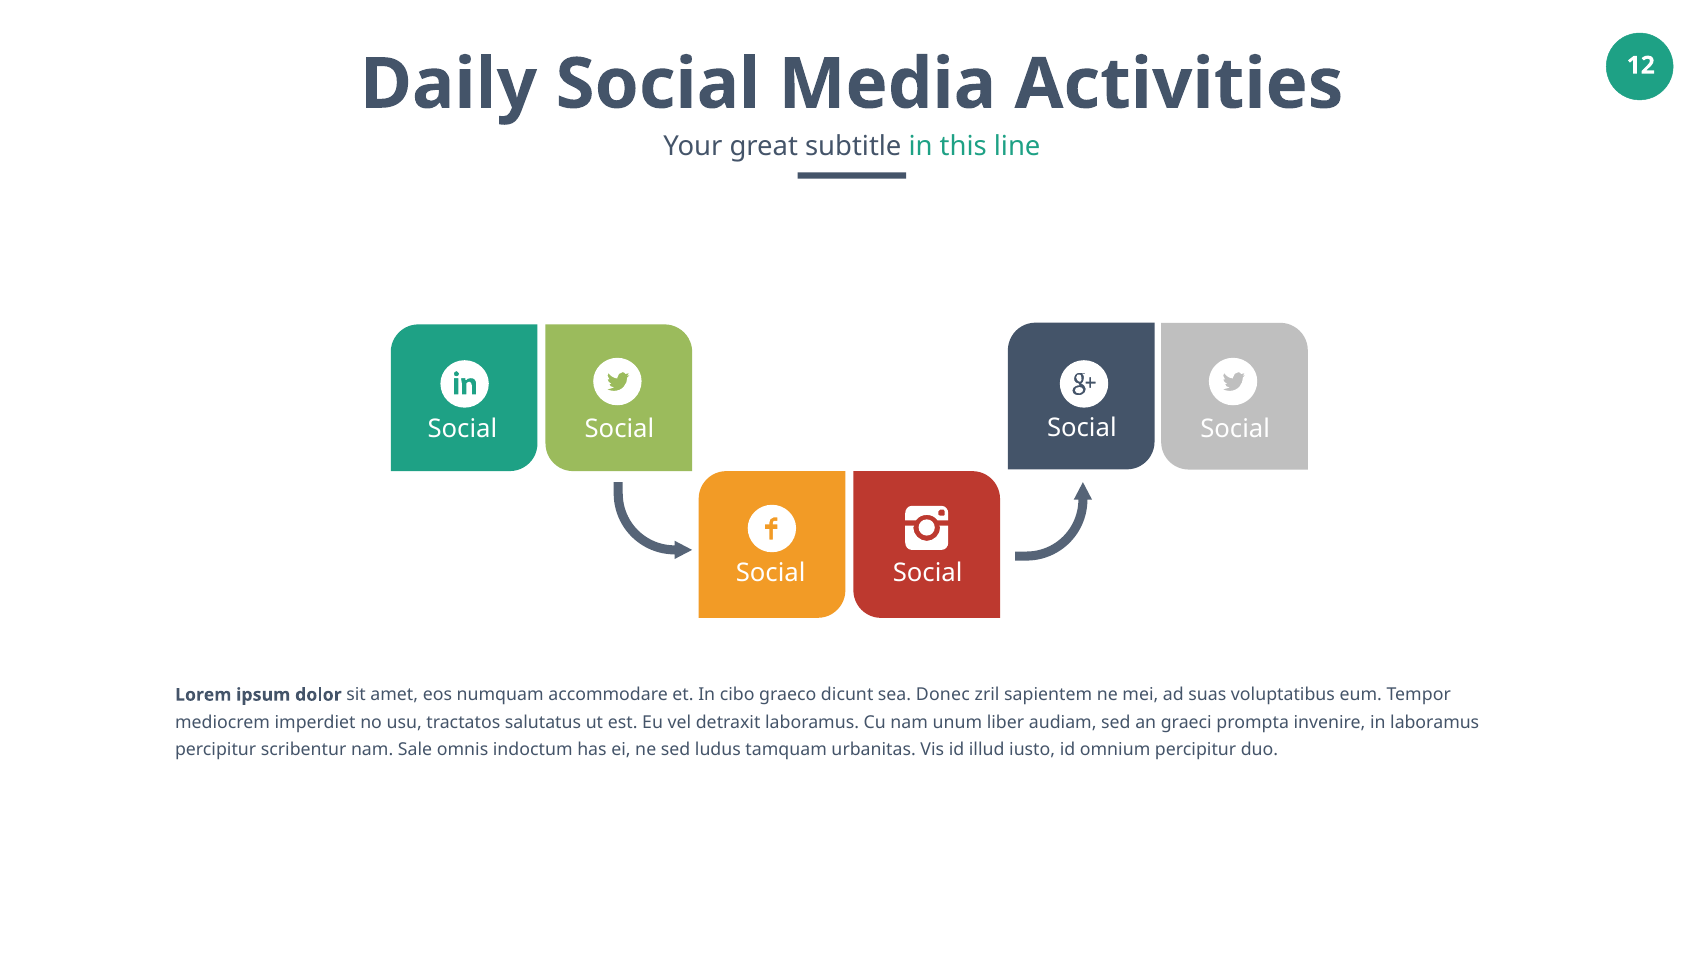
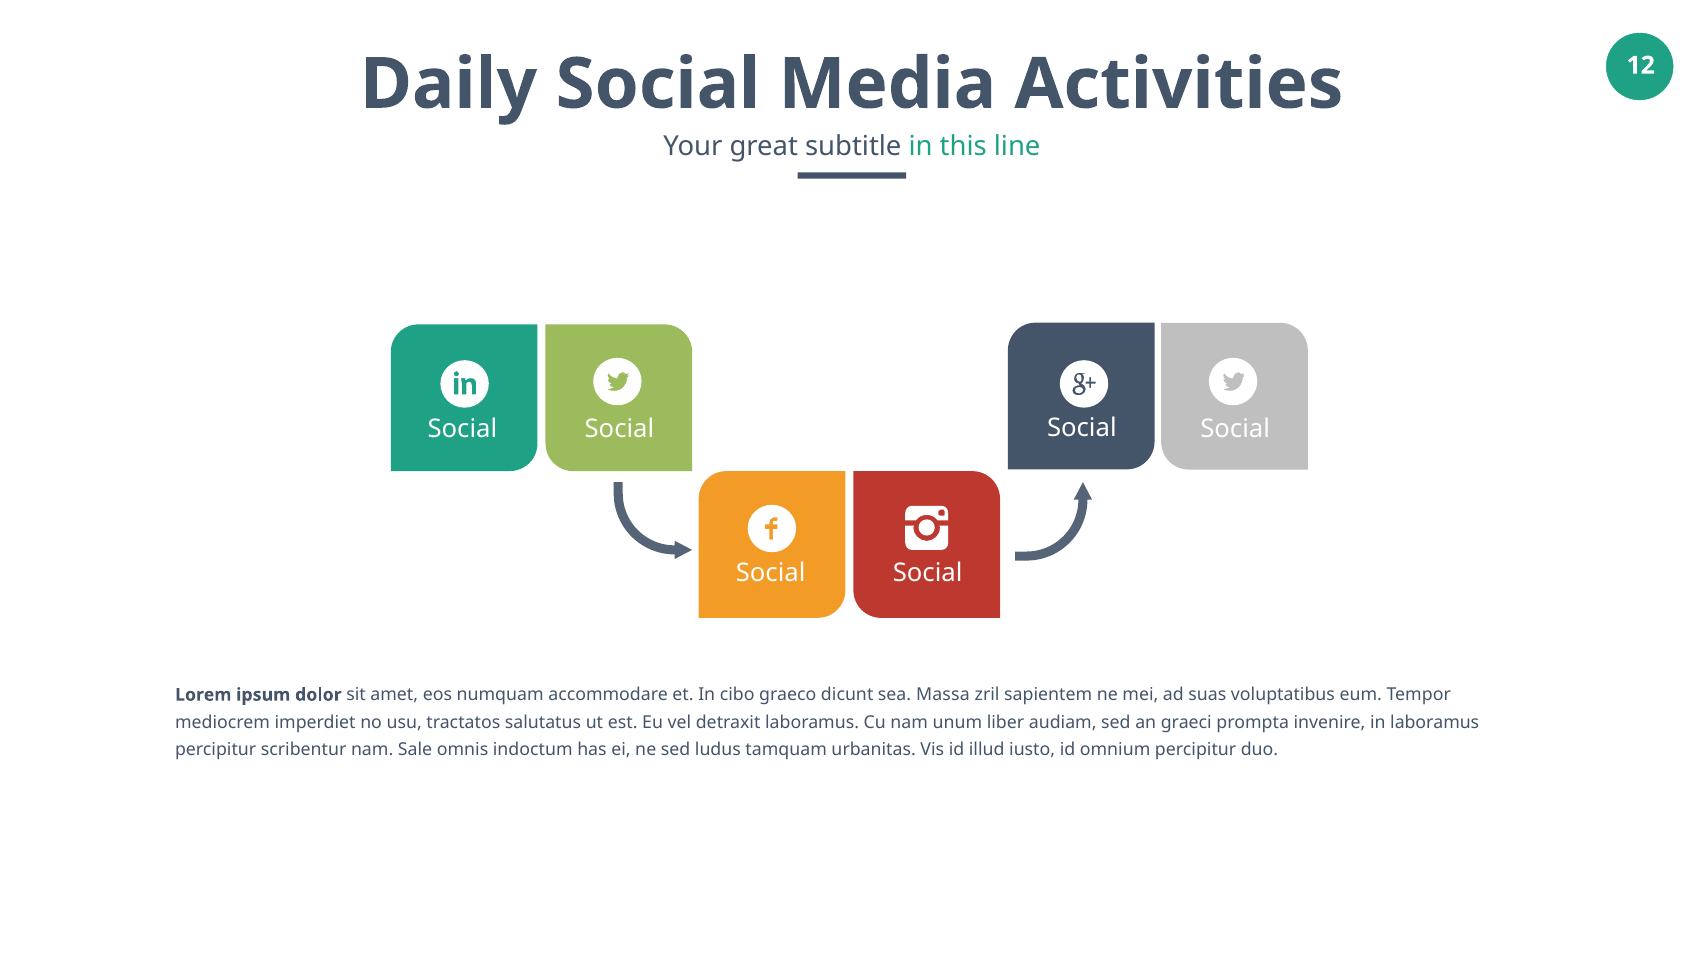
Donec: Donec -> Massa
